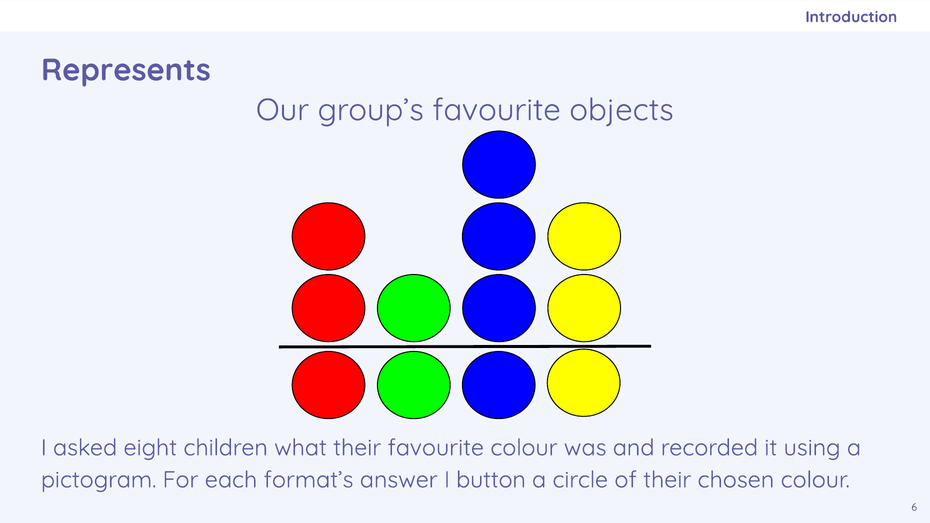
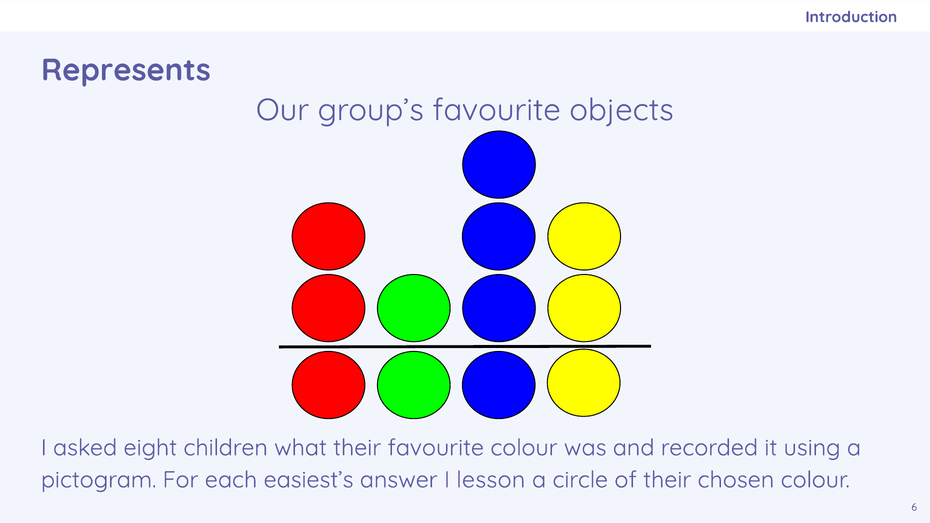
format’s: format’s -> easiest’s
button: button -> lesson
